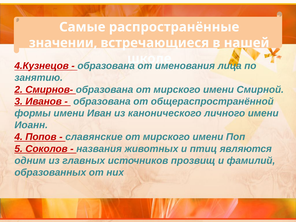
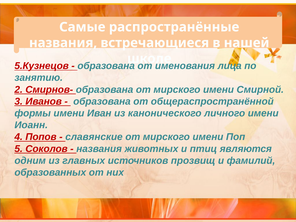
значении at (63, 43): значении -> названия
4.Кузнецов: 4.Кузнецов -> 5.Кузнецов
